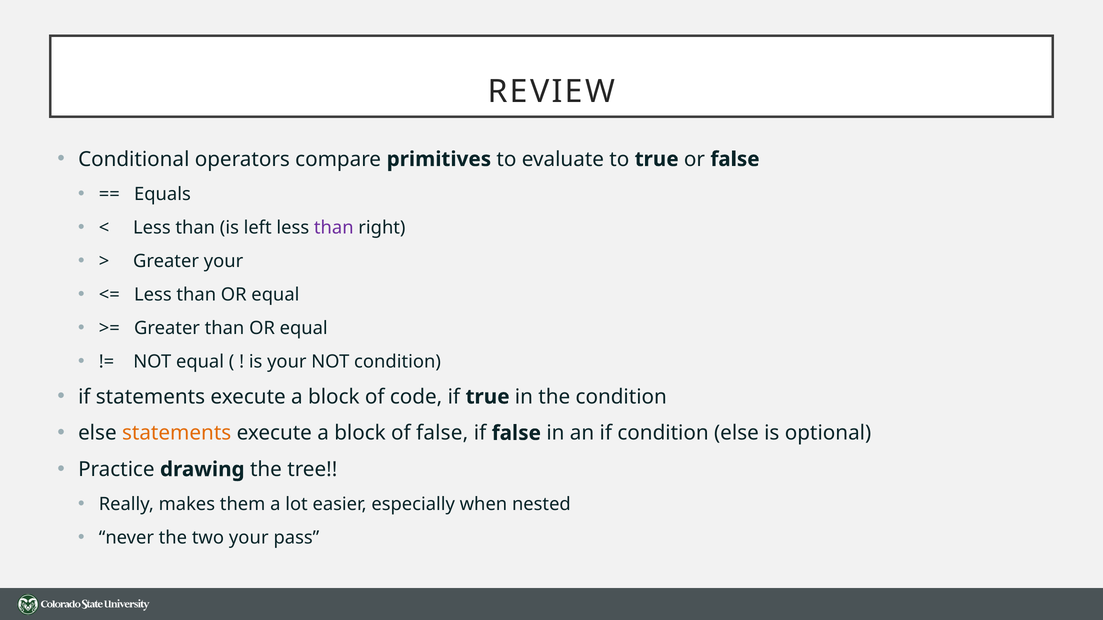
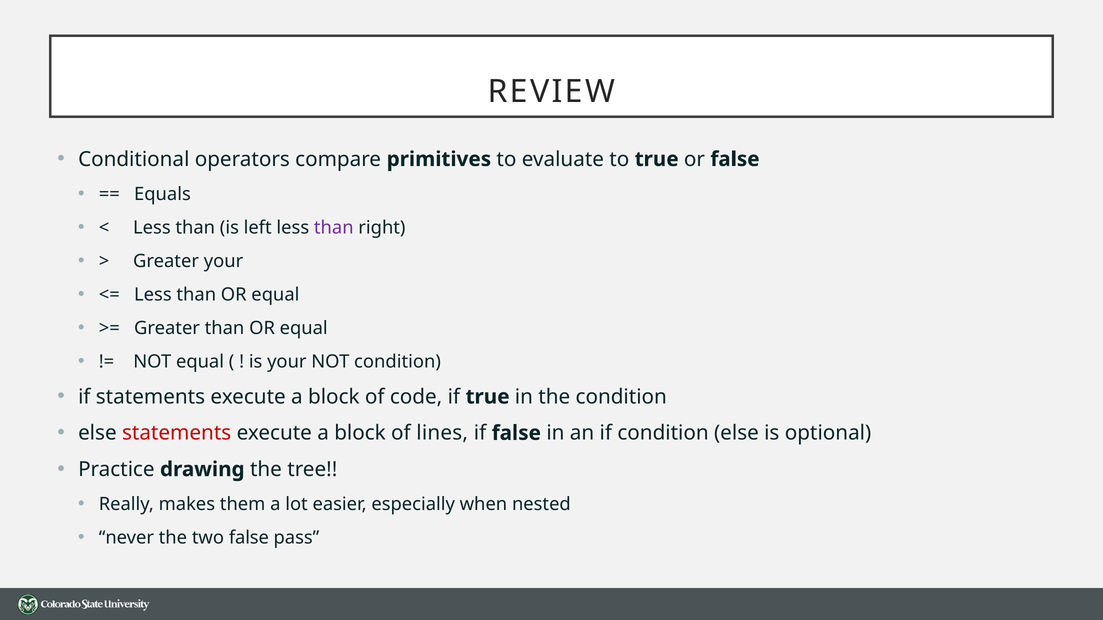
statements at (177, 433) colour: orange -> red
of false: false -> lines
two your: your -> false
